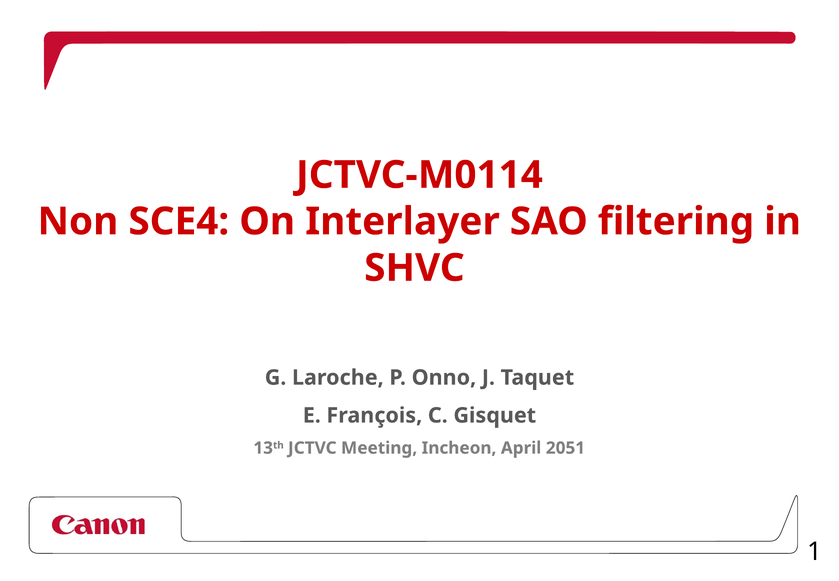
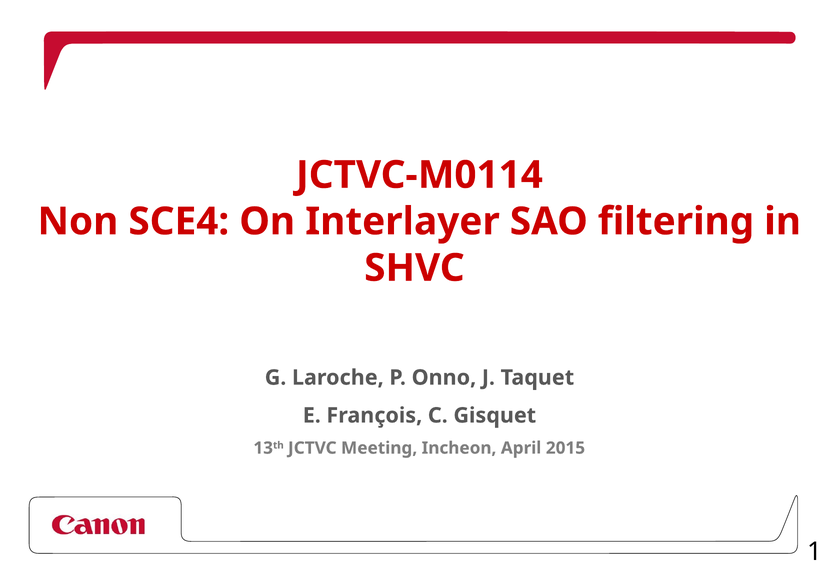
2051: 2051 -> 2015
